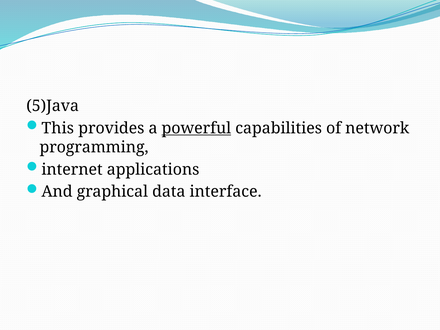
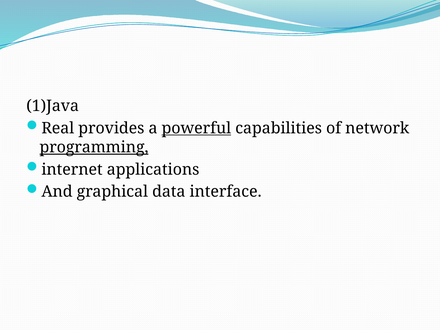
5)Java: 5)Java -> 1)Java
This: This -> Real
programming underline: none -> present
